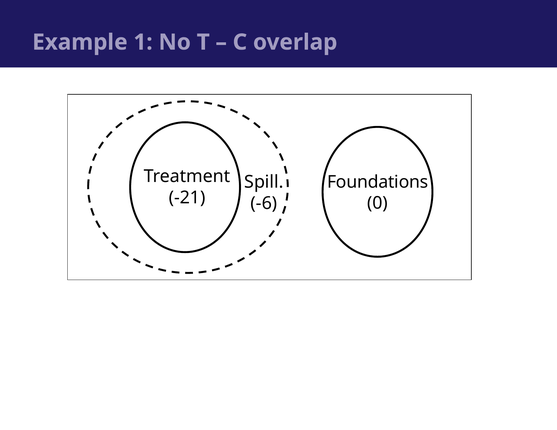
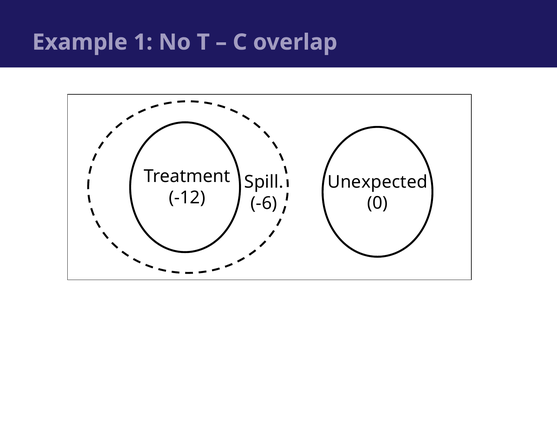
Foundations: Foundations -> Unexpected
-21: -21 -> -12
